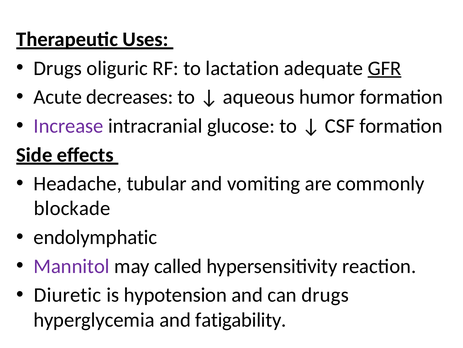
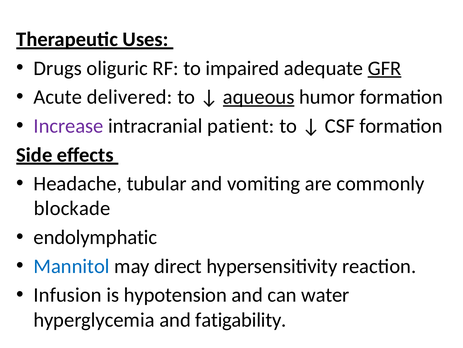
lactation: lactation -> impaired
decreases: decreases -> delivered
aqueous underline: none -> present
glucose: glucose -> patient
Mannitol colour: purple -> blue
called: called -> direct
Diuretic: Diuretic -> Infusion
can drugs: drugs -> water
